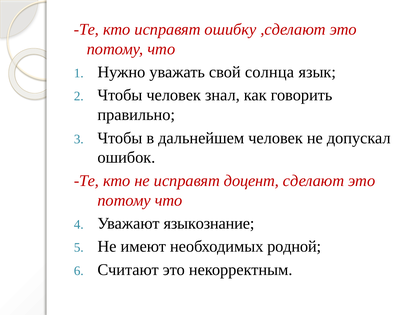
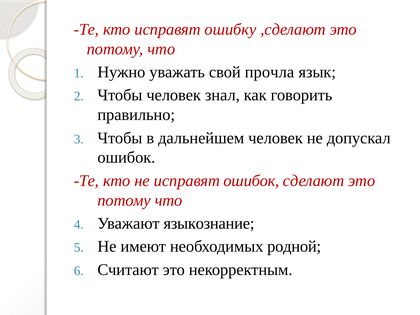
солнца: солнца -> прочла
исправят доцент: доцент -> ошибок
